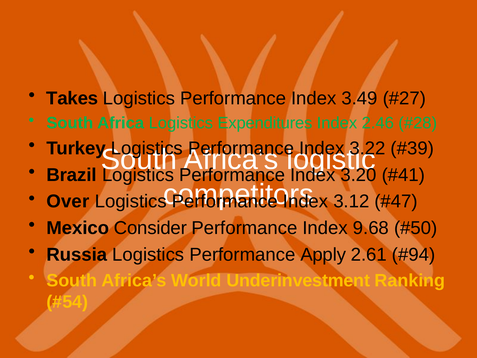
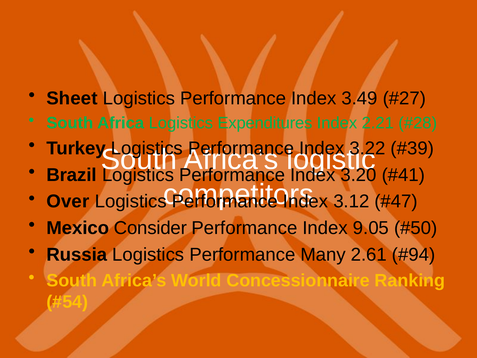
Takes: Takes -> Sheet
2.46: 2.46 -> 2.21
9.68: 9.68 -> 9.05
Apply: Apply -> Many
Underinvestment: Underinvestment -> Concessionnaire
